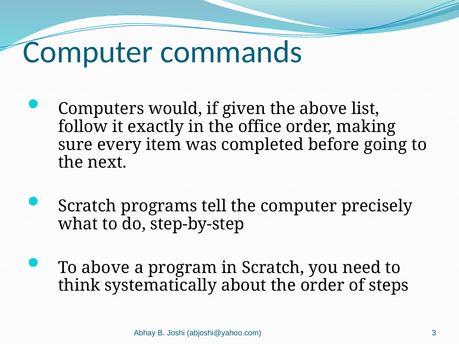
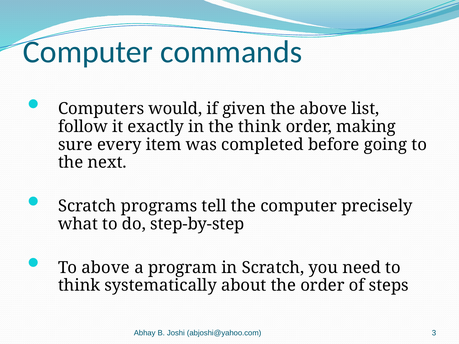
the office: office -> think
